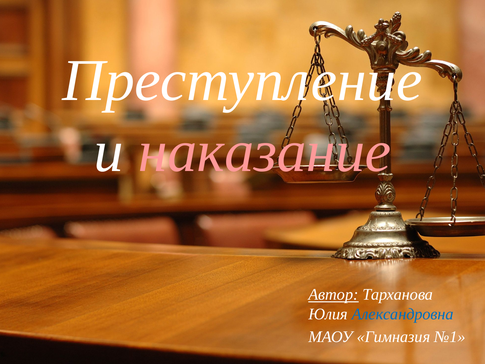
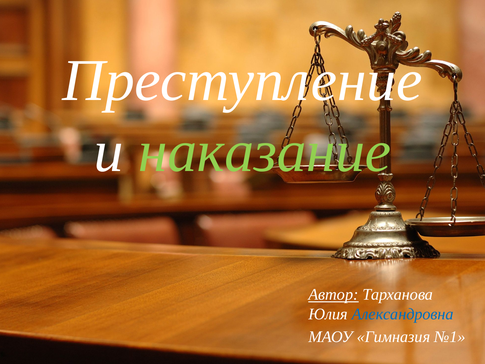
наказание colour: pink -> light green
